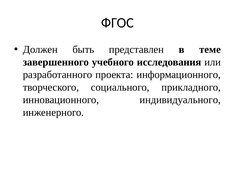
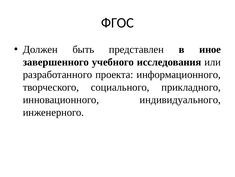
теме: теме -> иное
